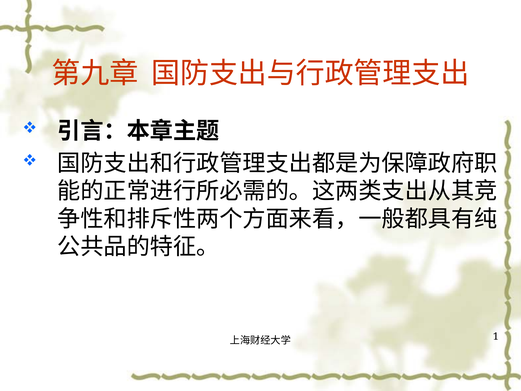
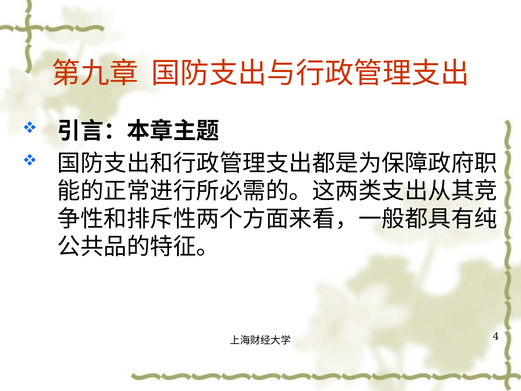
1: 1 -> 4
